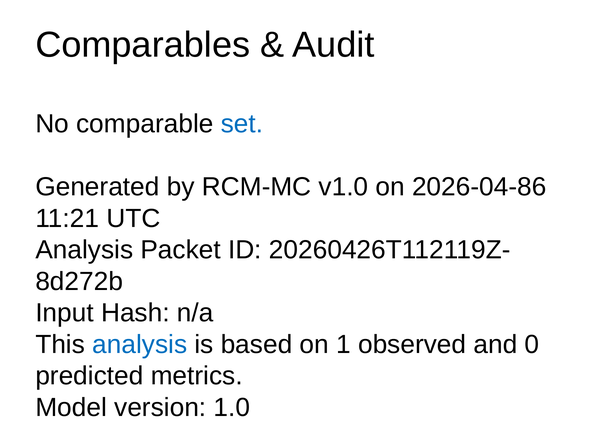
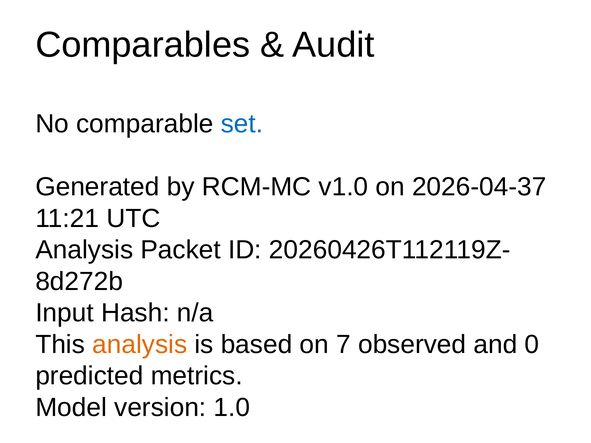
2026-04-86: 2026-04-86 -> 2026-04-37
analysis at (140, 345) colour: blue -> orange
1: 1 -> 7
